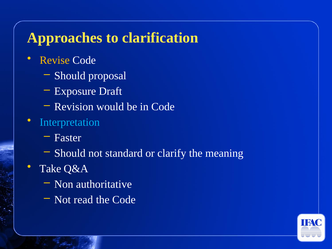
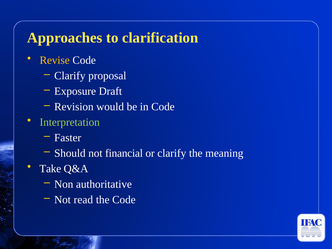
Should at (70, 76): Should -> Clarify
Interpretation colour: light blue -> light green
standard: standard -> financial
